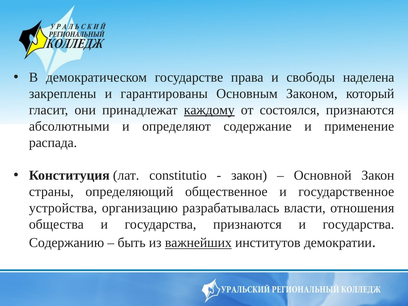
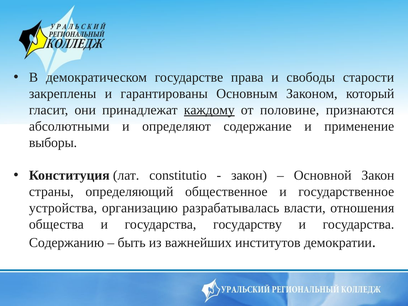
наделена: наделена -> старости
состоялся: состоялся -> половине
распада: распада -> выборы
государства признаются: признаются -> государству
важнейших underline: present -> none
